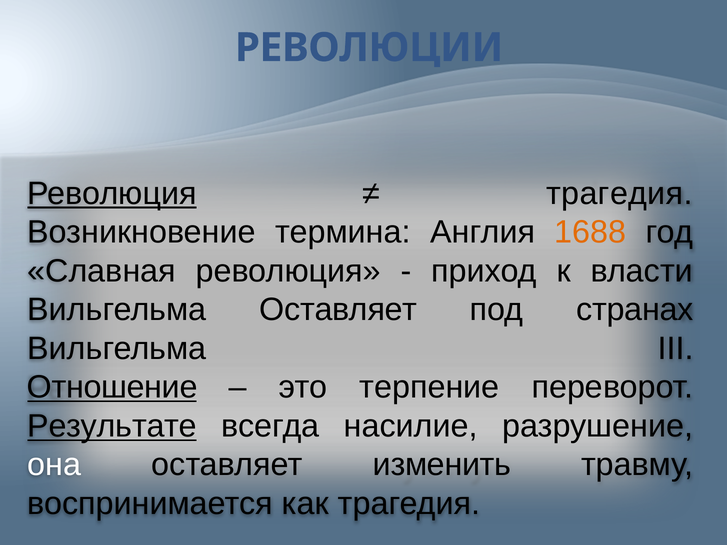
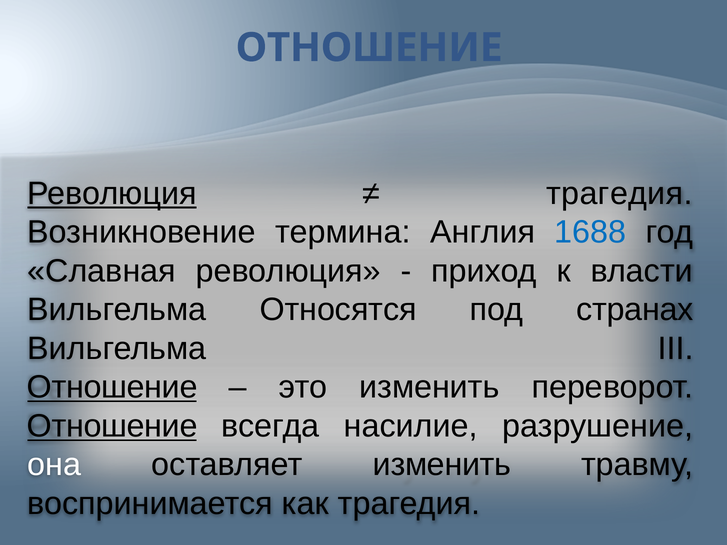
РЕВОЛЮЦИИ at (369, 48): РЕВОЛЮЦИИ -> ОТНОШЕНИЕ
1688 colour: orange -> blue
Вильгельма Оставляет: Оставляет -> Относятся
это терпение: терпение -> изменить
Результате at (112, 426): Результате -> Отношение
